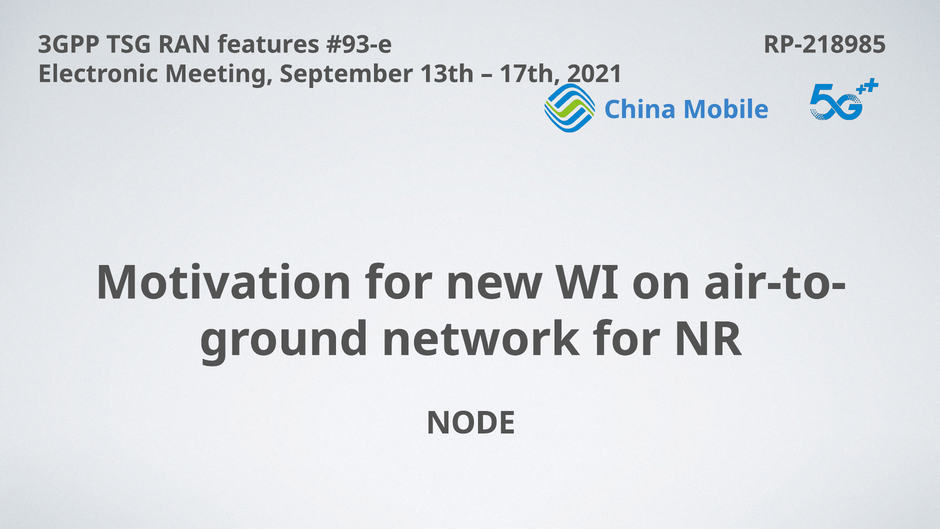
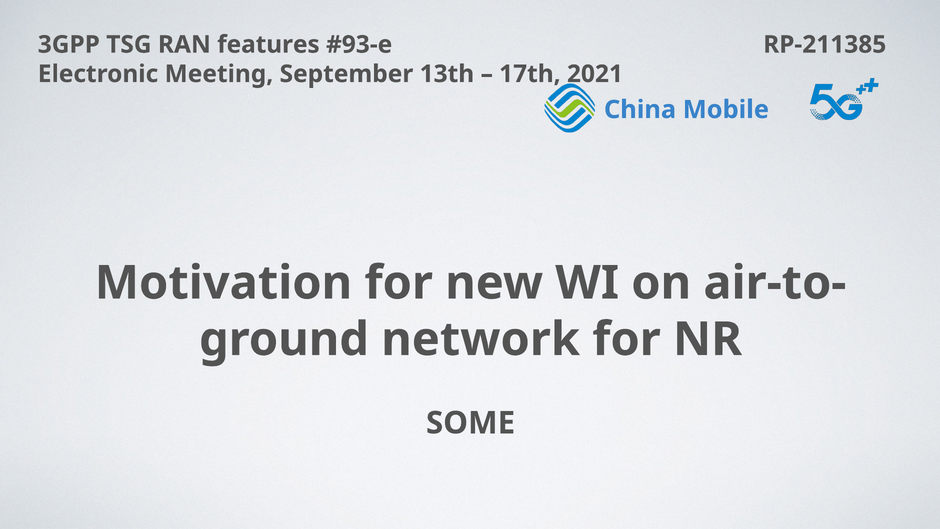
RP-218985: RP-218985 -> RP-211385
NODE: NODE -> SOME
